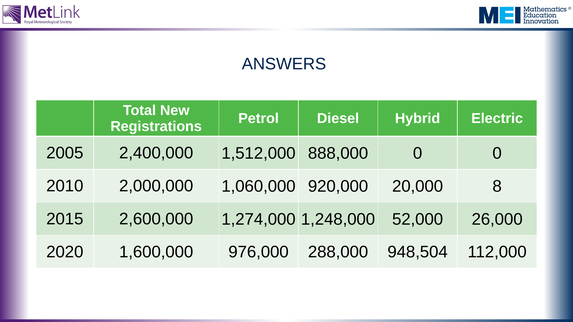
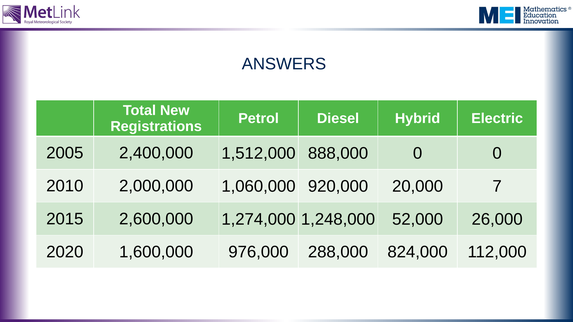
8: 8 -> 7
948,504: 948,504 -> 824,000
